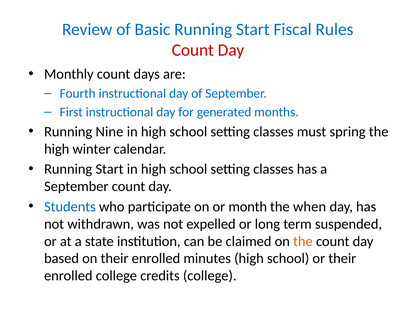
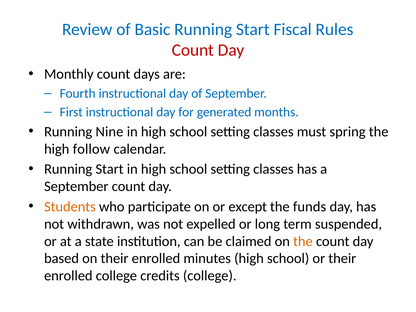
winter: winter -> follow
Students colour: blue -> orange
month: month -> except
when: when -> funds
